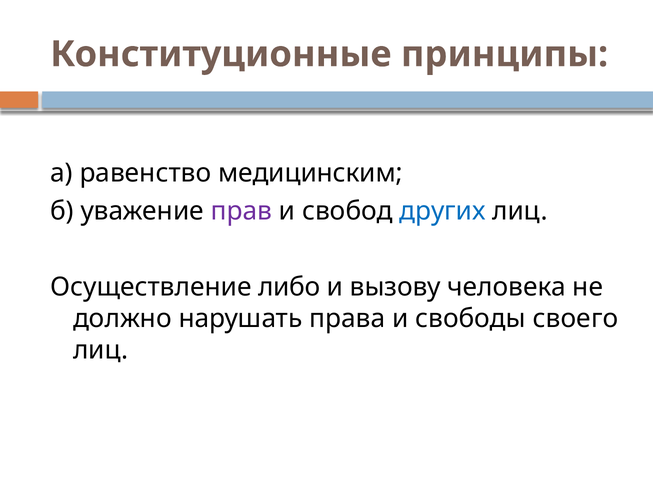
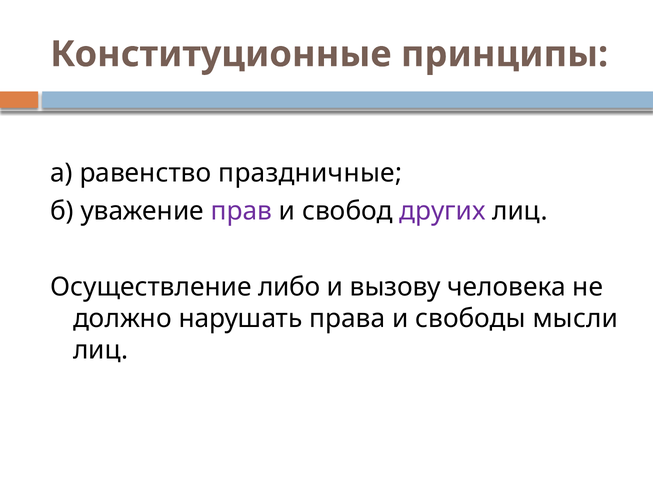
медицинским: медицинским -> праздничные
других colour: blue -> purple
своего: своего -> мысли
